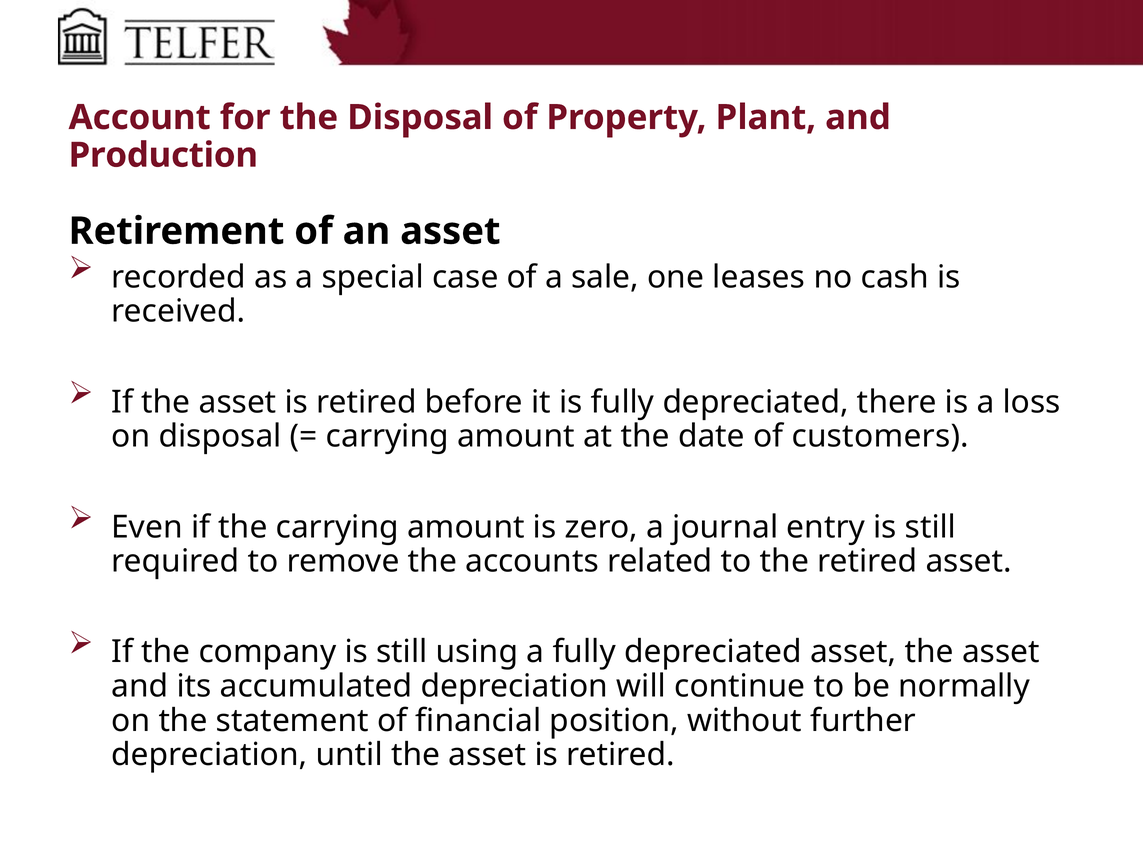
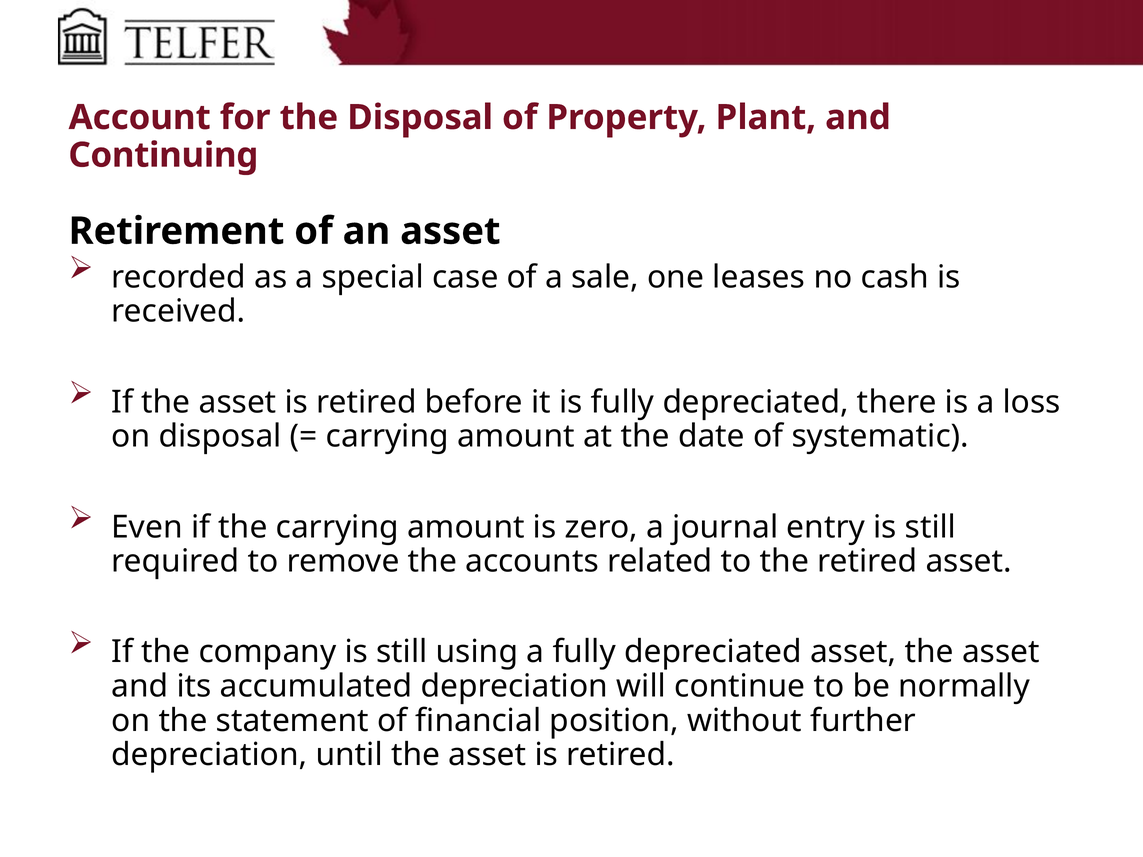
Production: Production -> Continuing
customers: customers -> systematic
